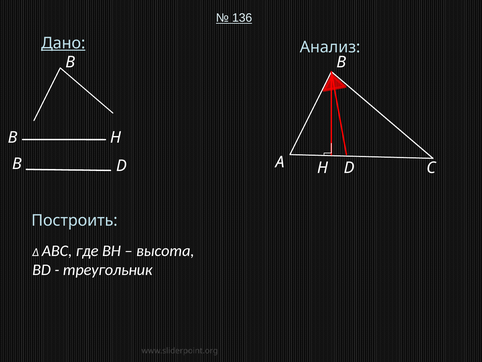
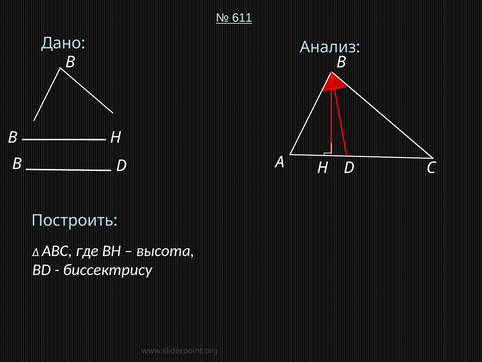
136: 136 -> 611
Дано underline: present -> none
треугольник: треугольник -> биссектрису
